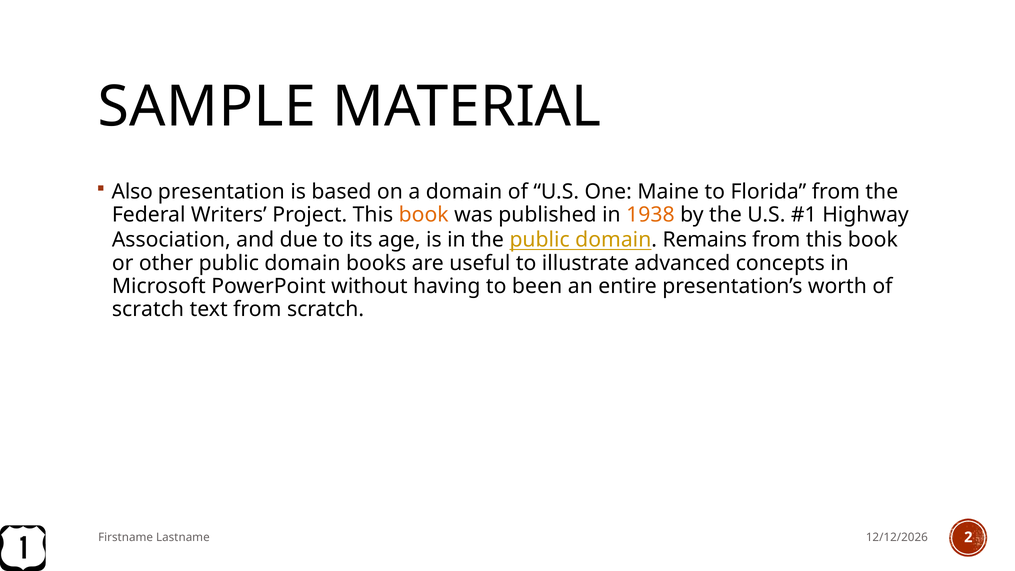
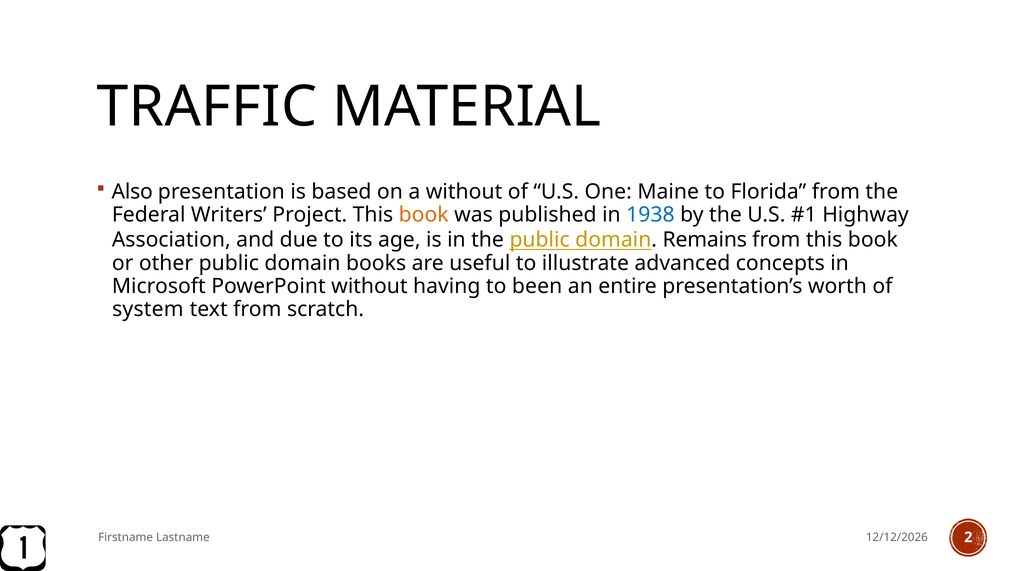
SAMPLE: SAMPLE -> TRAFFIC
a domain: domain -> without
1938 colour: orange -> blue
scratch at (148, 309): scratch -> system
